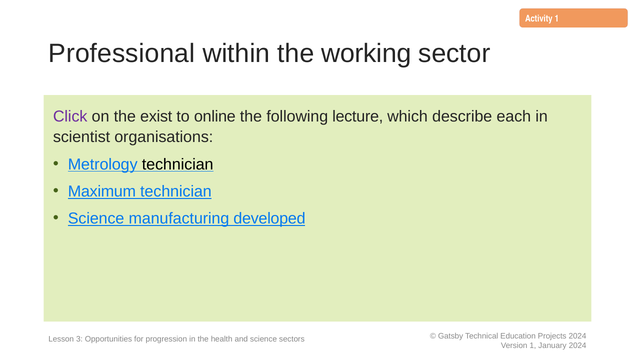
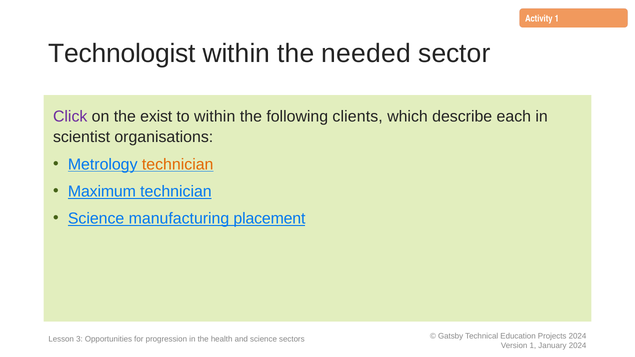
Professional: Professional -> Technologist
working: working -> needed
to online: online -> within
lecture: lecture -> clients
technician at (178, 164) colour: black -> orange
developed: developed -> placement
